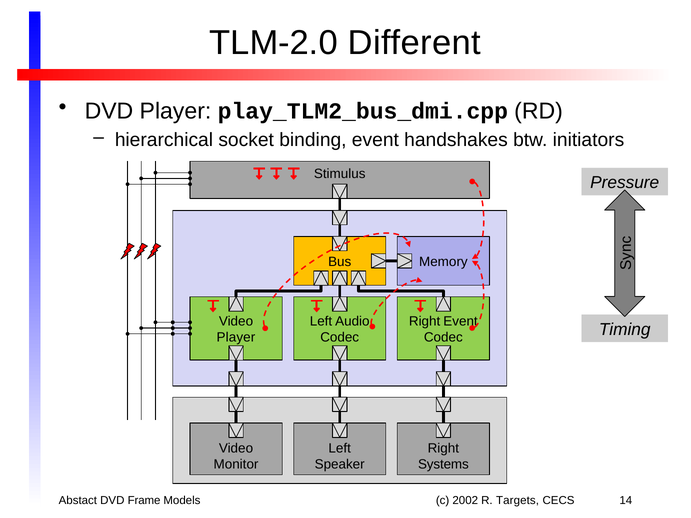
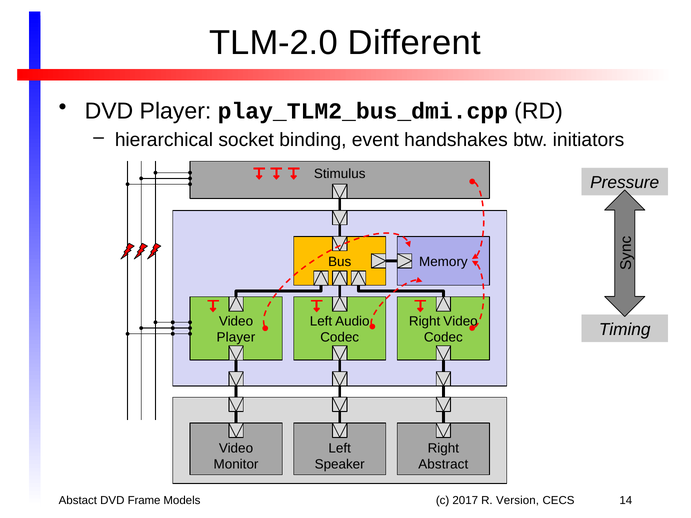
Right Event: Event -> Video
Systems: Systems -> Abstract
2002: 2002 -> 2017
Targets: Targets -> Version
